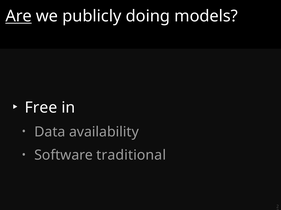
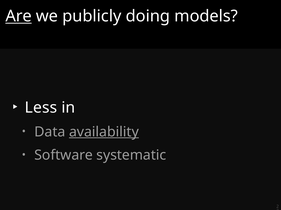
Free: Free -> Less
availability underline: none -> present
traditional: traditional -> systematic
